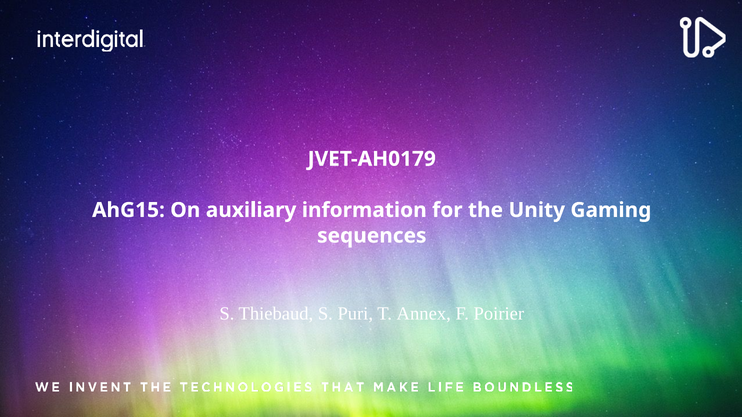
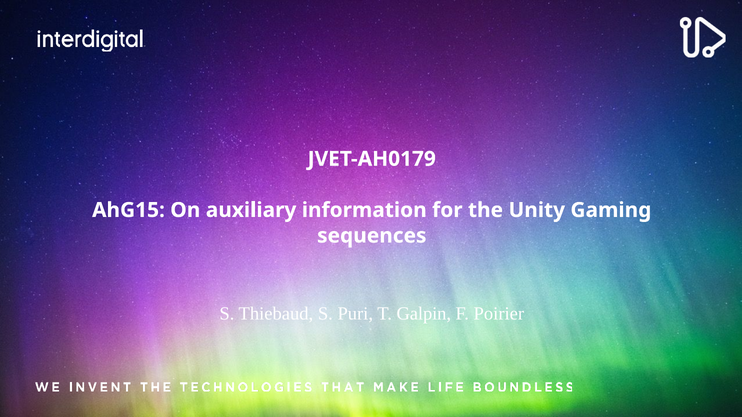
Annex: Annex -> Galpin
